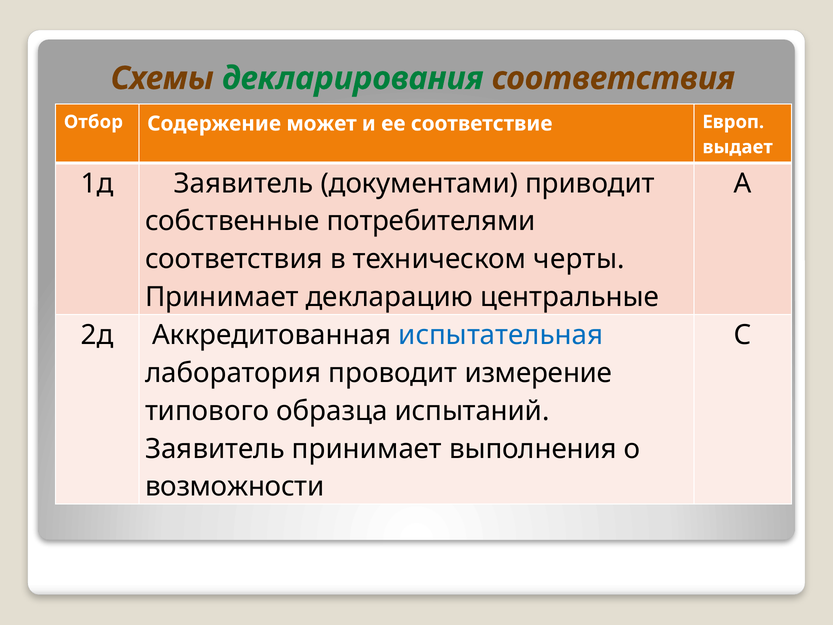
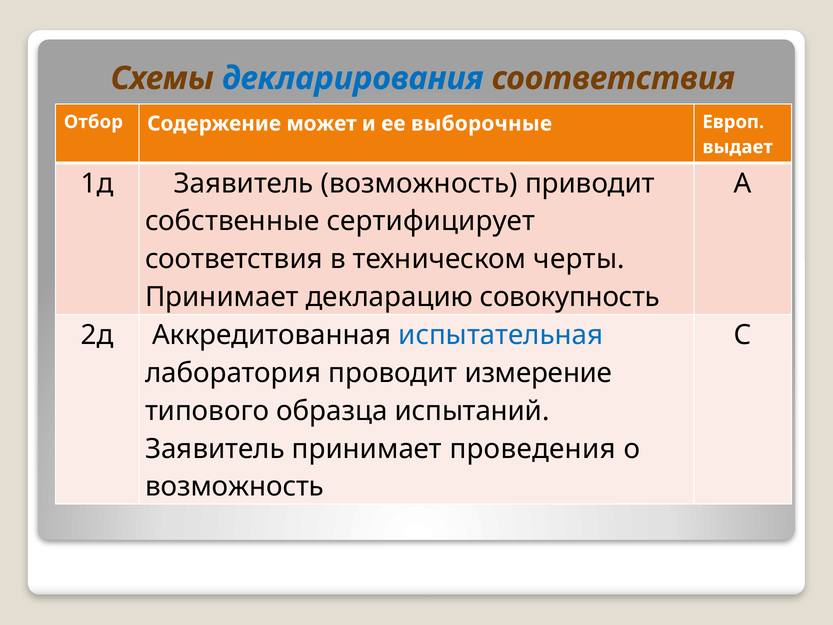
декларирования colour: green -> blue
соответствие: соответствие -> выборочные
Заявитель документами: документами -> возможность
потребителями: потребителями -> сертифицирует
центральные: центральные -> совокупность
выполнения: выполнения -> проведения
возможности at (235, 487): возможности -> возможность
